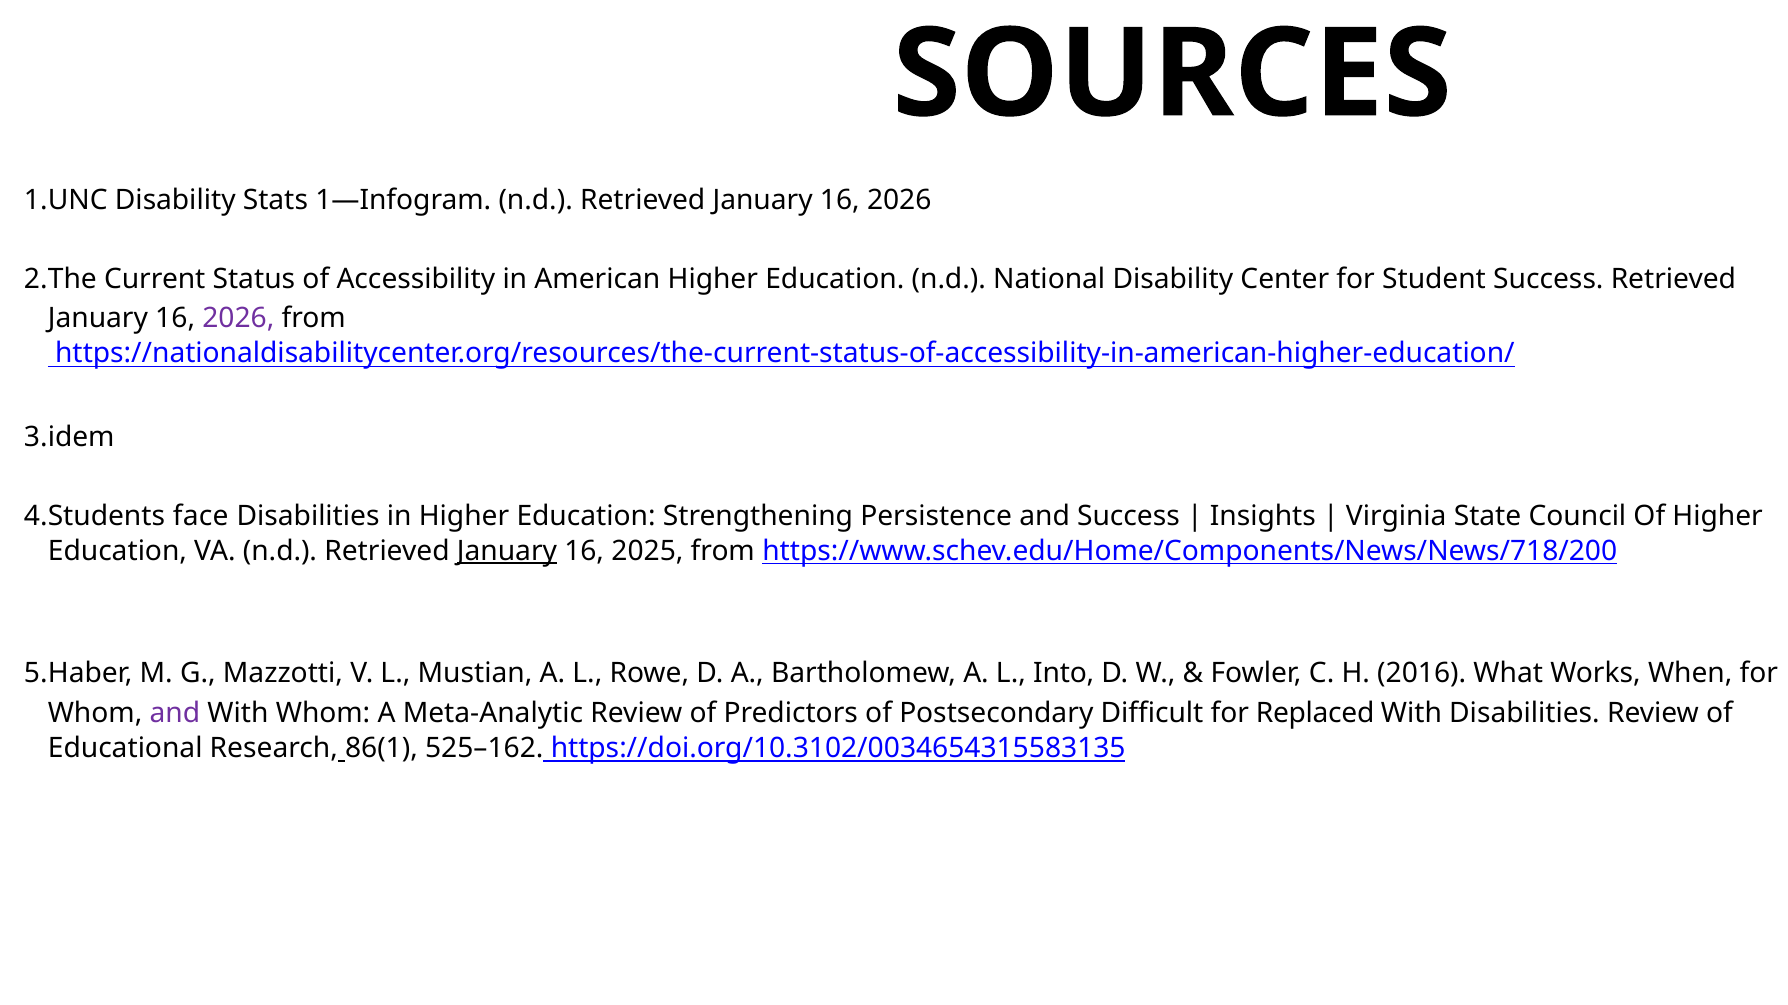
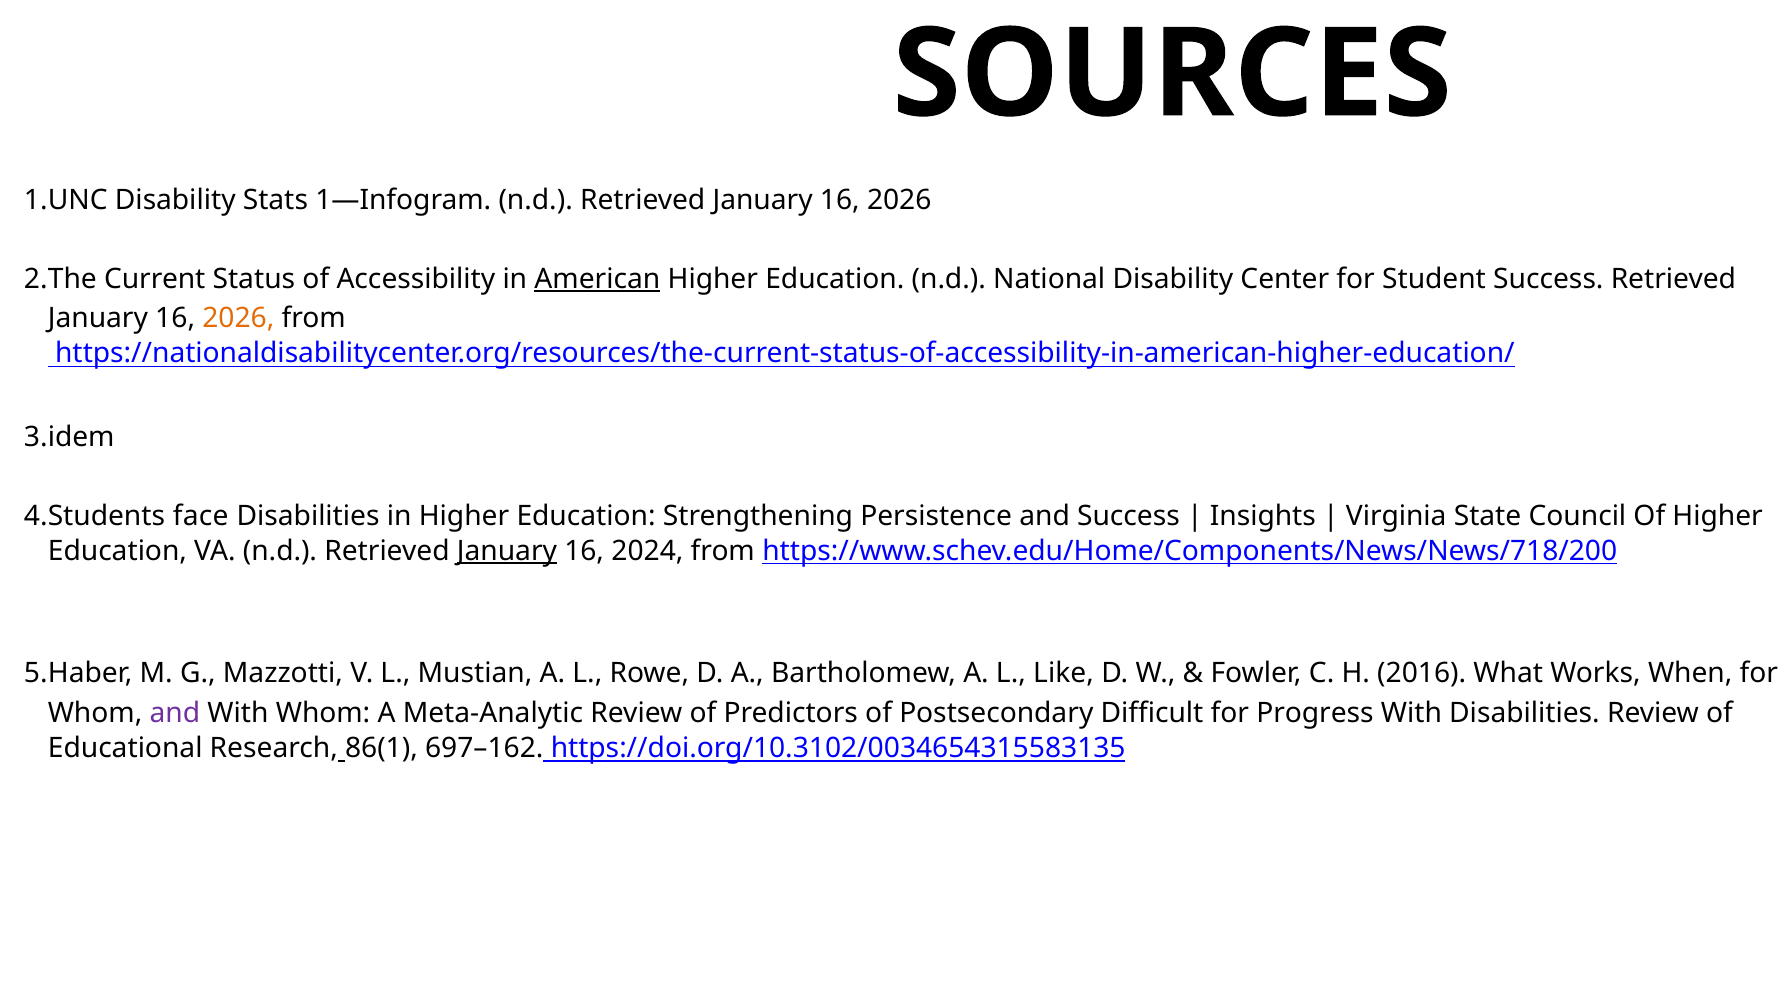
American underline: none -> present
2026 at (238, 319) colour: purple -> orange
2025: 2025 -> 2024
Into: Into -> Like
Replaced: Replaced -> Progress
525–162: 525–162 -> 697–162
